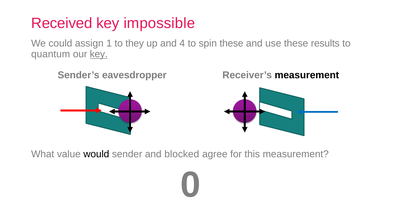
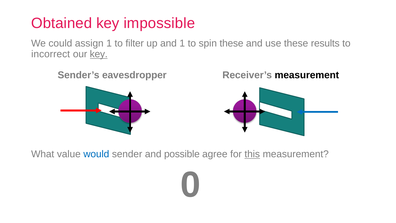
Received: Received -> Obtained
they: they -> filter
and 4: 4 -> 1
quantum: quantum -> incorrect
would colour: black -> blue
blocked: blocked -> possible
this underline: none -> present
